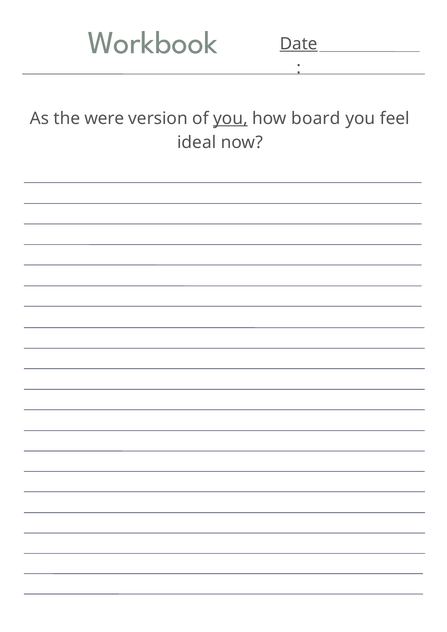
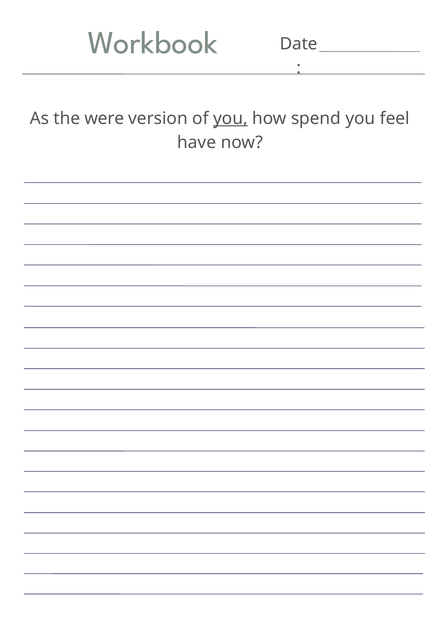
Date underline: present -> none
board: board -> spend
ideal: ideal -> have
